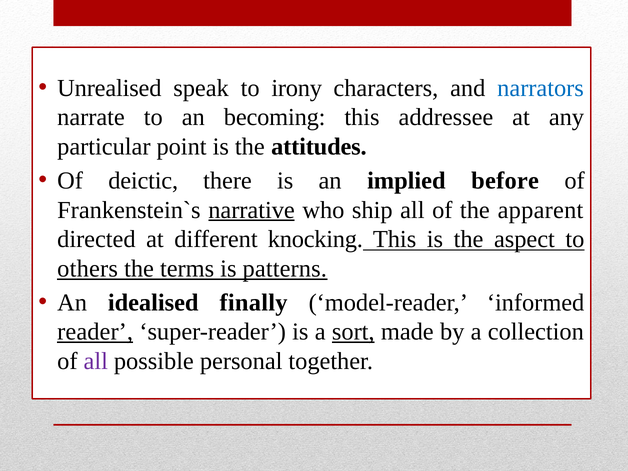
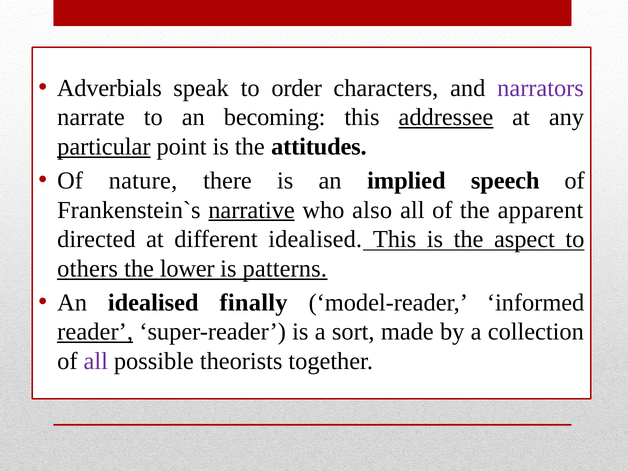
Unrealised: Unrealised -> Adverbials
irony: irony -> order
narrators colour: blue -> purple
addressee underline: none -> present
particular underline: none -> present
deictic: deictic -> nature
before: before -> speech
ship: ship -> also
different knocking: knocking -> idealised
terms: terms -> lower
sort underline: present -> none
personal: personal -> theorists
